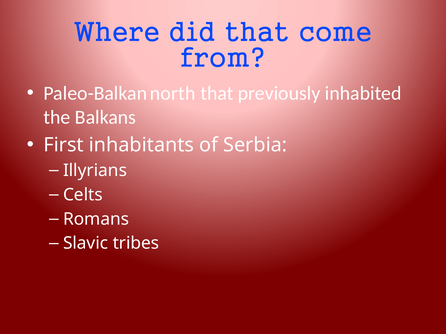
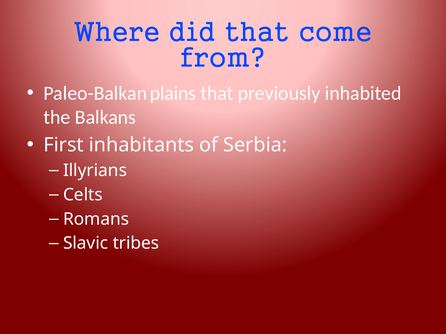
north: north -> plains
